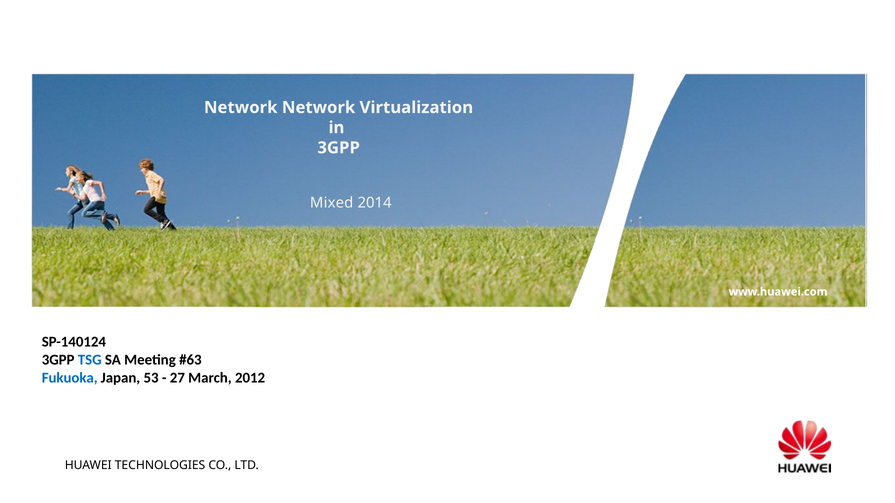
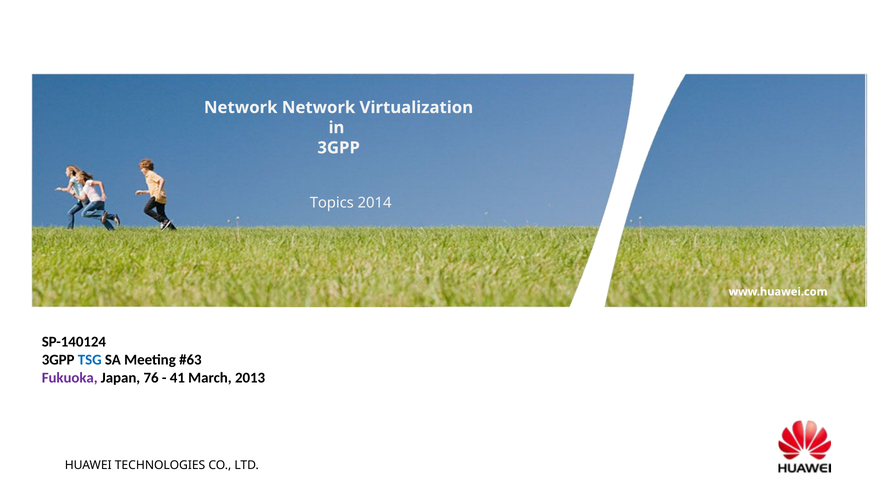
Mixed: Mixed -> Topics
Fukuoka colour: blue -> purple
53: 53 -> 76
27: 27 -> 41
2012: 2012 -> 2013
